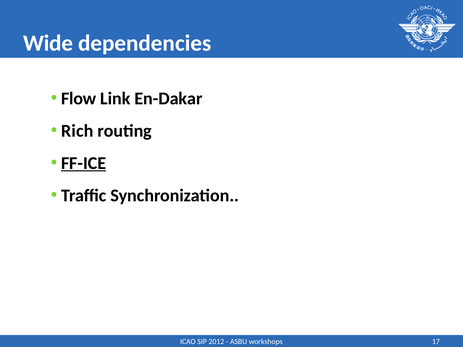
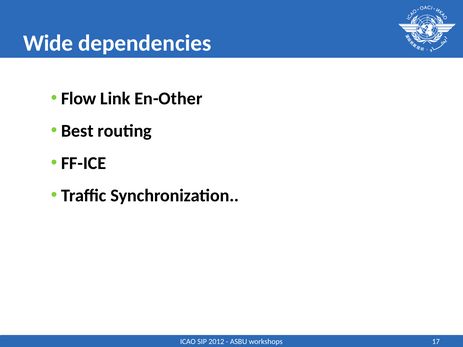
En-Dakar: En-Dakar -> En-Other
Rich: Rich -> Best
FF-ICE underline: present -> none
